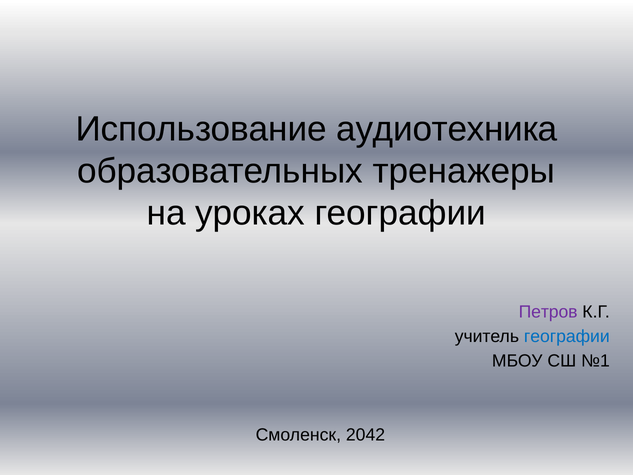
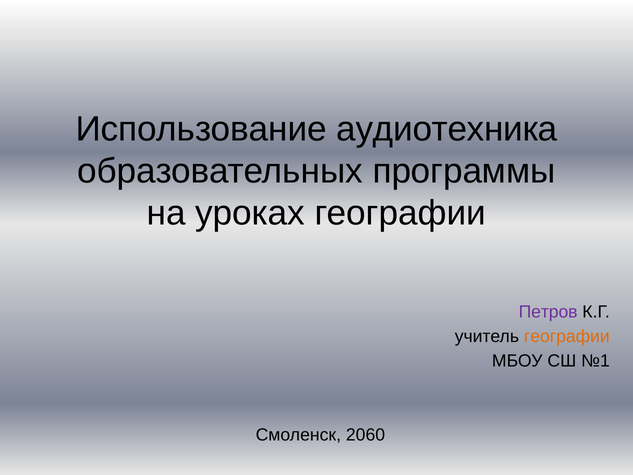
тренажеры: тренажеры -> программы
географии at (567, 336) colour: blue -> orange
2042: 2042 -> 2060
